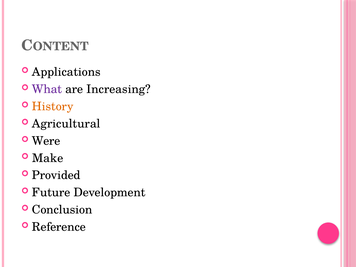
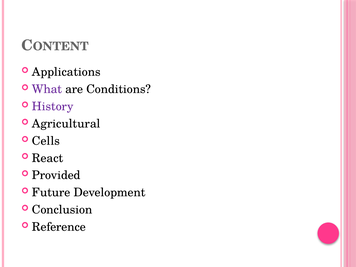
Increasing: Increasing -> Conditions
History colour: orange -> purple
Were: Were -> Cells
Make: Make -> React
